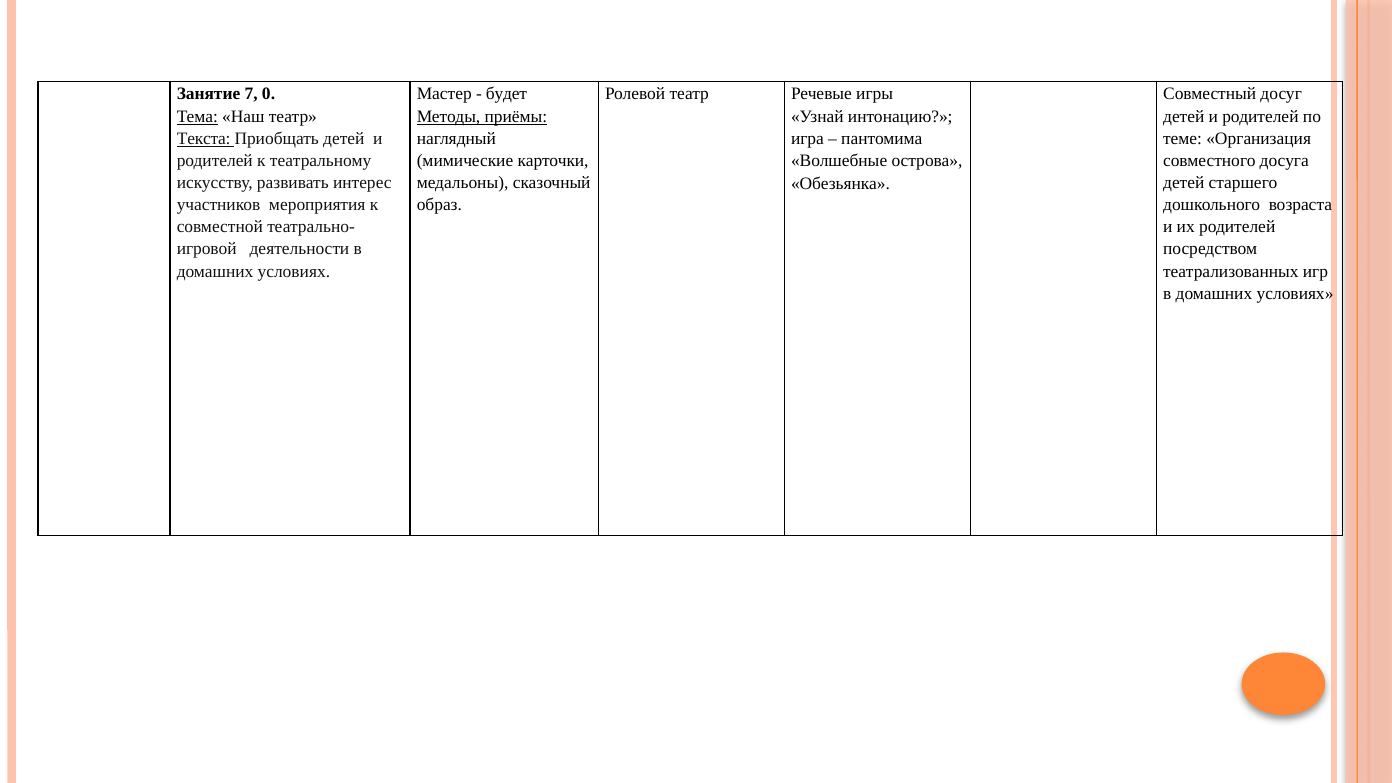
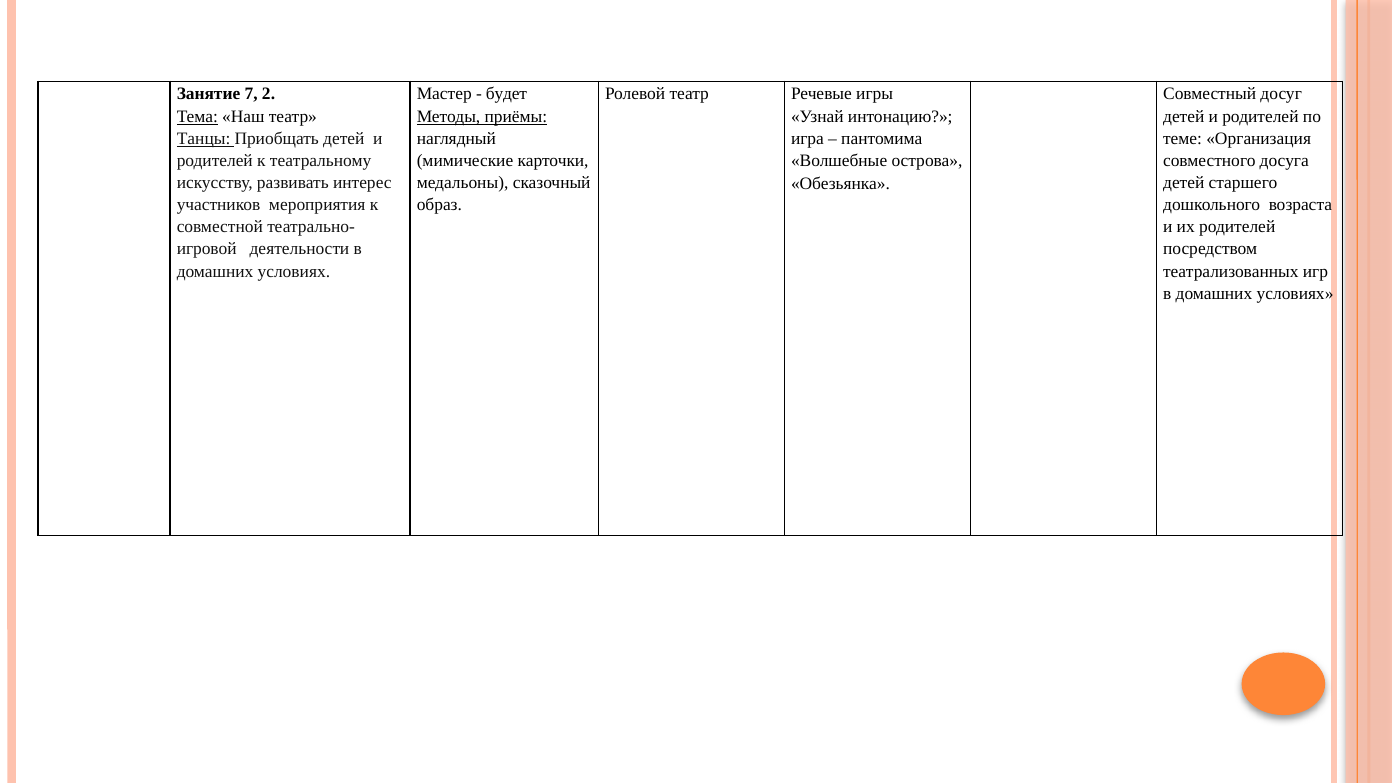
0: 0 -> 2
Текста: Текста -> Танцы
